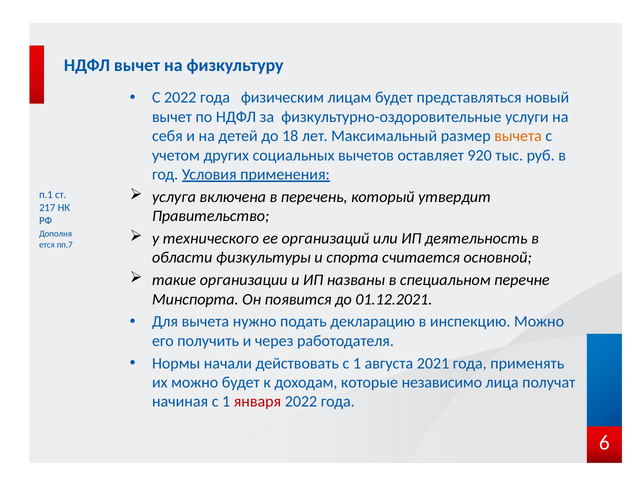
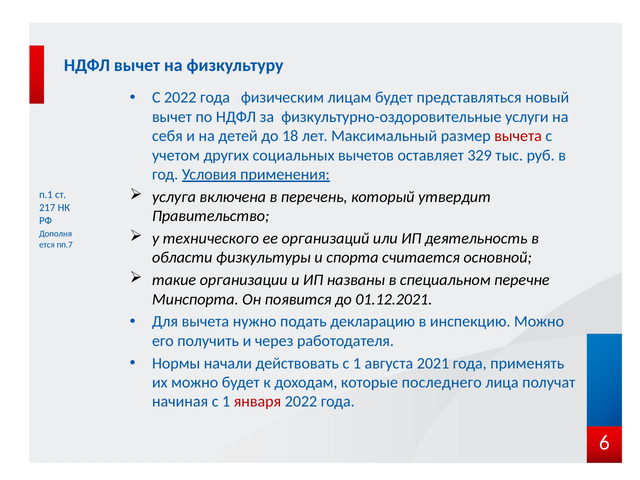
вычета at (518, 136) colour: orange -> red
920: 920 -> 329
независимо: независимо -> последнего
